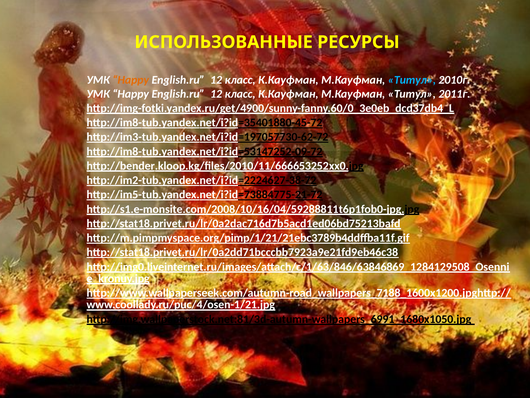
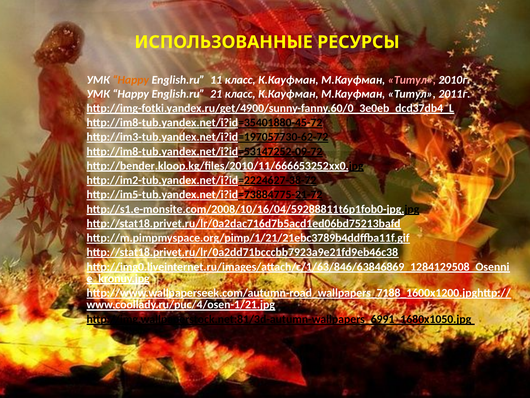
12 at (216, 80): 12 -> 11
Титул at (412, 80) colour: light blue -> pink
12 at (216, 94): 12 -> 21
